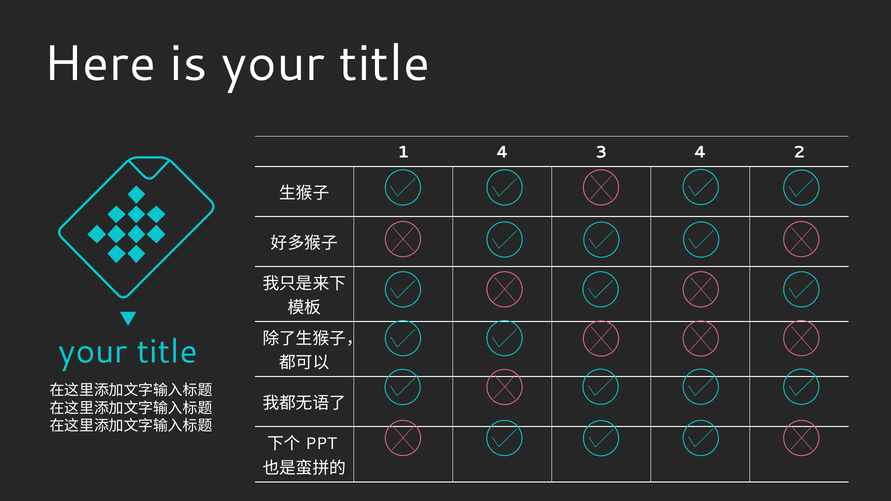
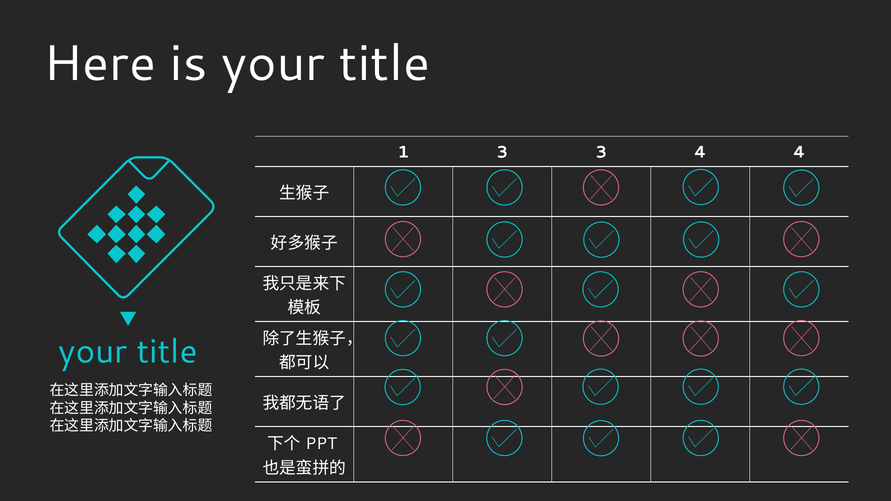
1 4: 4 -> 3
4 2: 2 -> 4
